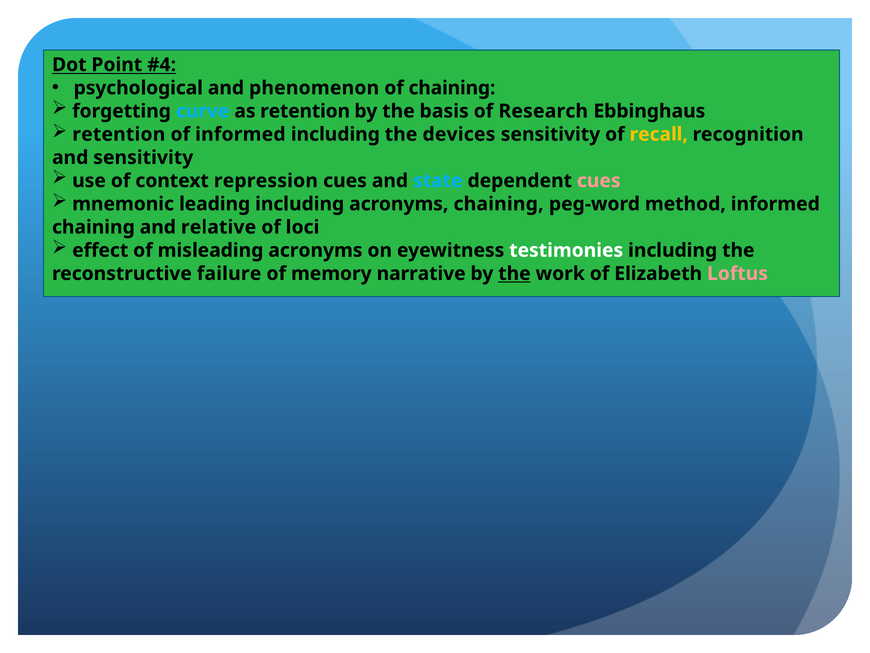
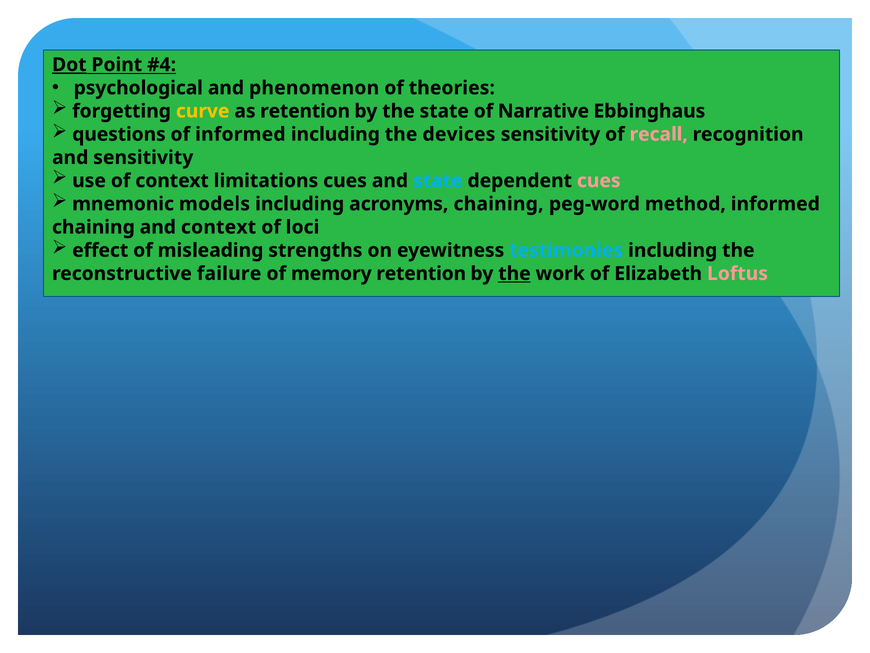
Dot underline: none -> present
of chaining: chaining -> theories
curve colour: light blue -> yellow
the basis: basis -> state
Research: Research -> Narrative
retention at (119, 134): retention -> questions
recall colour: yellow -> pink
repression: repression -> limitations
leading: leading -> models
and relative: relative -> context
misleading acronyms: acronyms -> strengths
testimonies colour: white -> light blue
memory narrative: narrative -> retention
